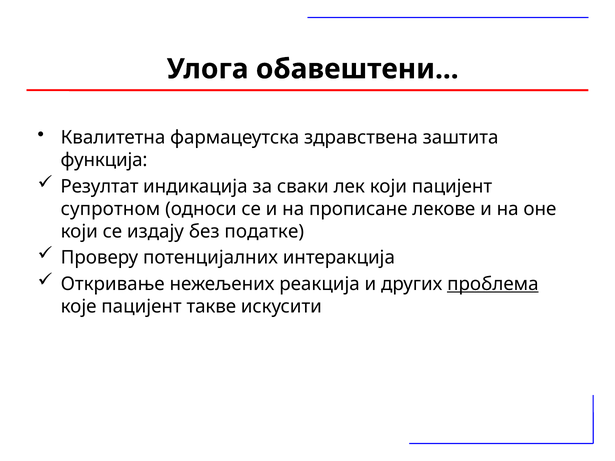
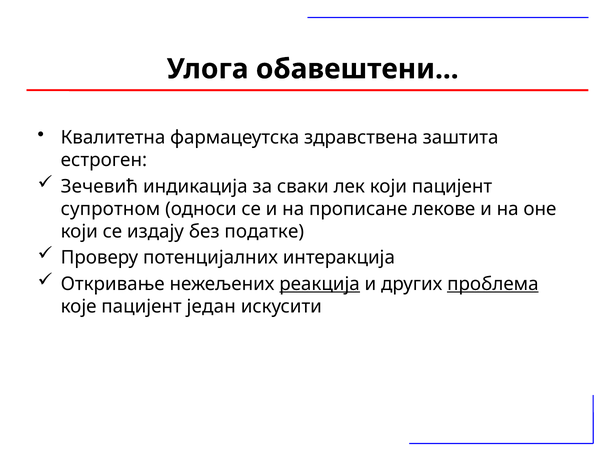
функција: функција -> естроген
Резултат: Резултат -> Зечевић
реакција underline: none -> present
такве: такве -> један
